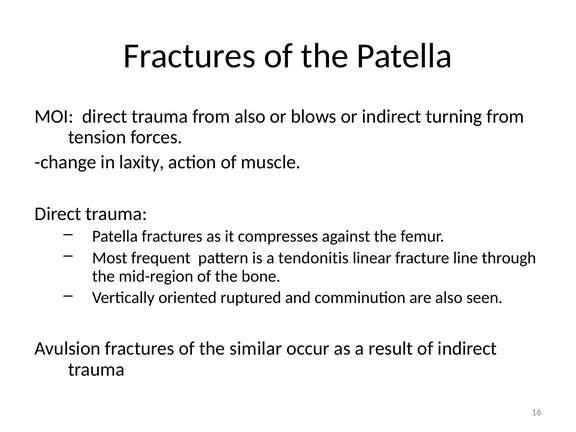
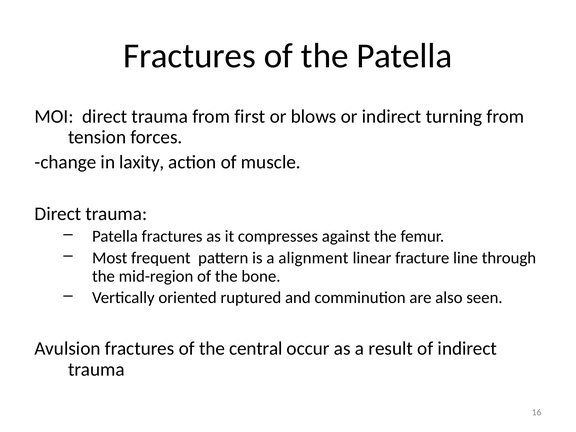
from also: also -> first
tendonitis: tendonitis -> alignment
similar: similar -> central
